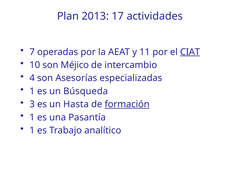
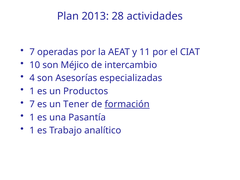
17: 17 -> 28
CIAT underline: present -> none
Búsqueda: Búsqueda -> Productos
3 at (32, 104): 3 -> 7
Hasta: Hasta -> Tener
